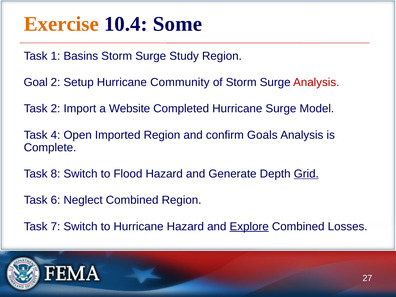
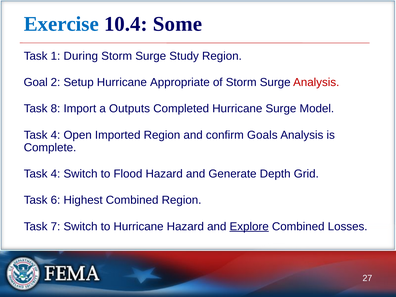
Exercise colour: orange -> blue
Basins: Basins -> During
Community: Community -> Appropriate
Task 2: 2 -> 8
Website: Website -> Outputs
8 at (55, 174): 8 -> 4
Grid underline: present -> none
Neglect: Neglect -> Highest
